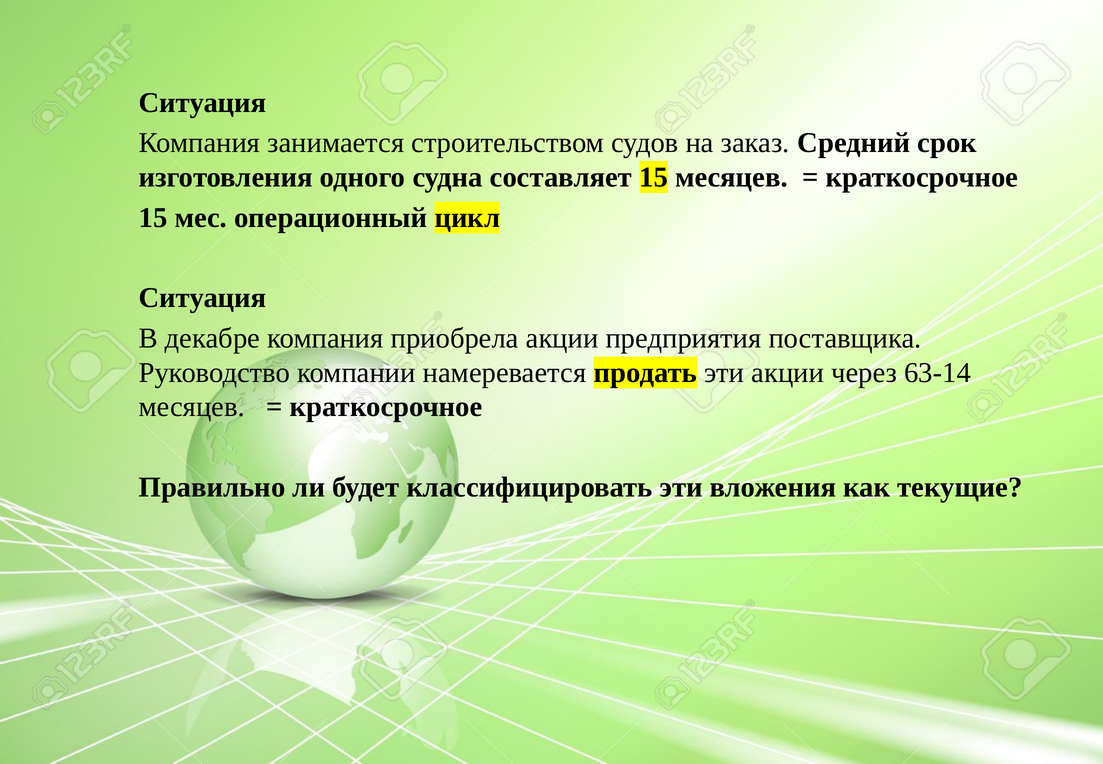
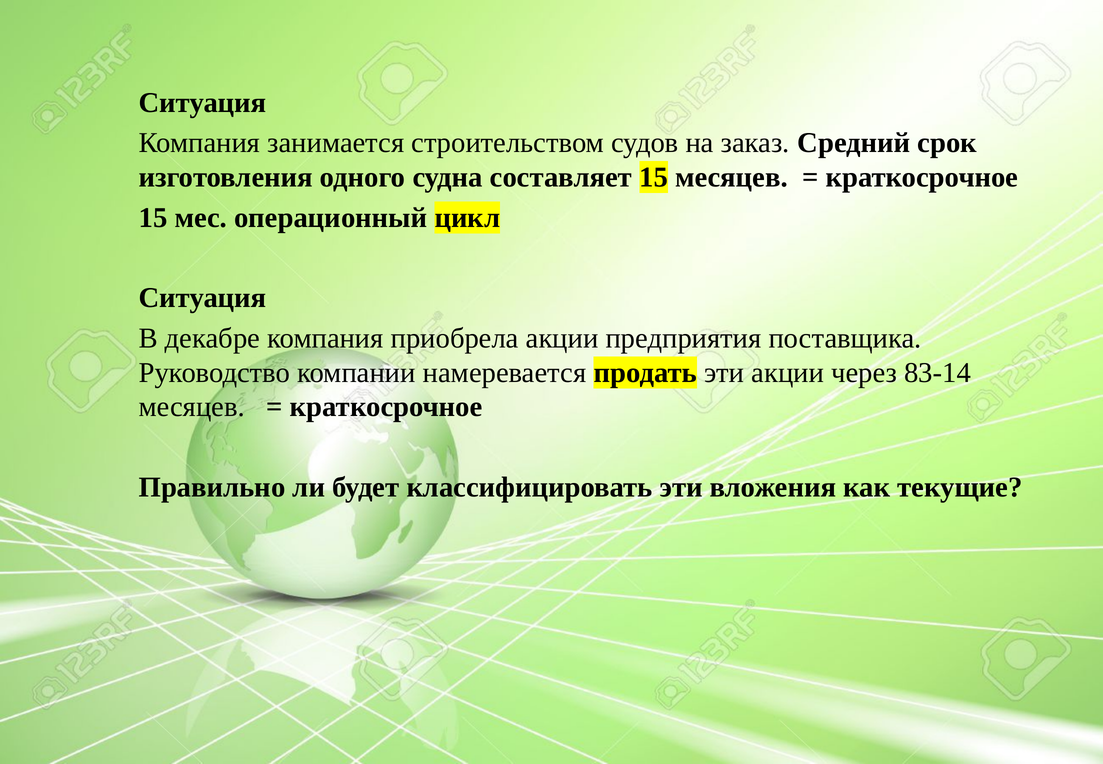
63-14: 63-14 -> 83-14
